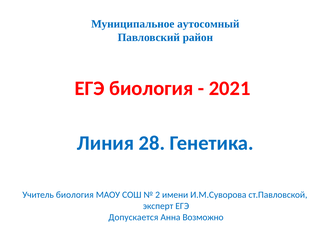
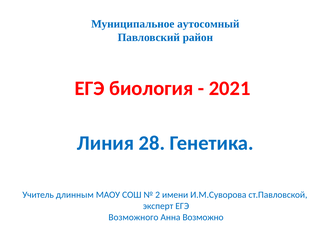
Учитель биология: биология -> длинным
Допускается: Допускается -> Возможного
